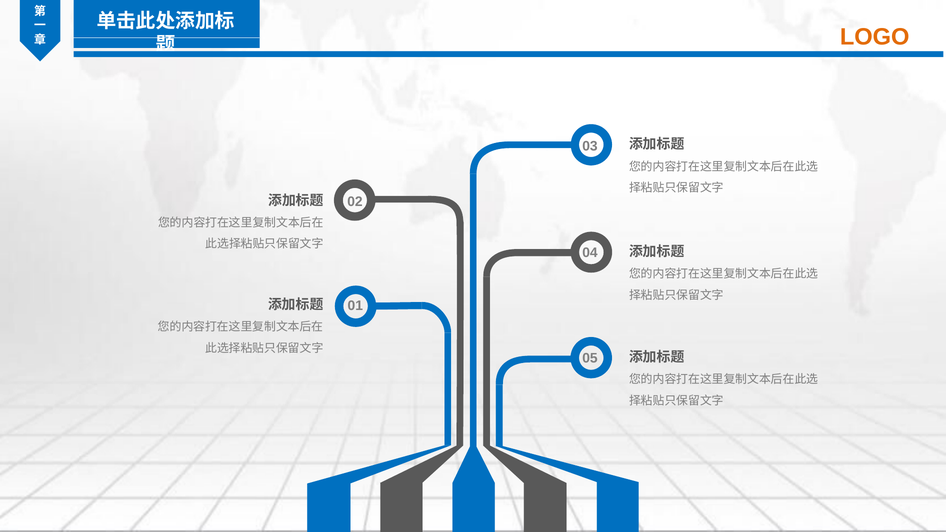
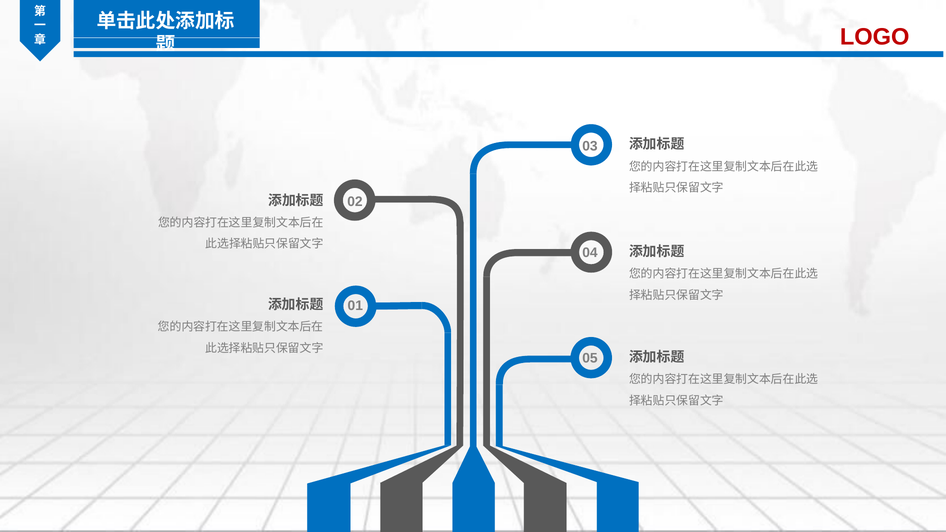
LOGO colour: orange -> red
